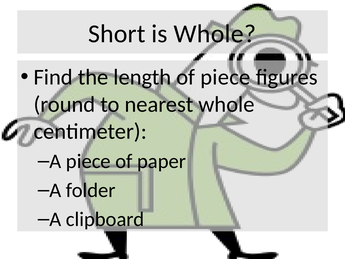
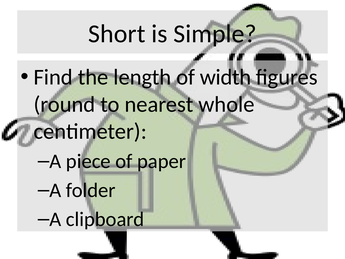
is Whole: Whole -> Simple
of piece: piece -> width
